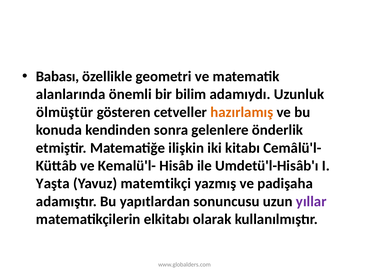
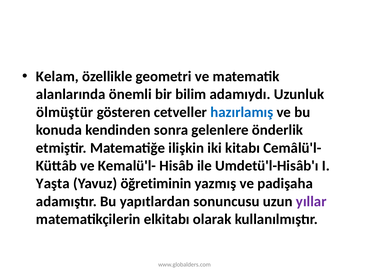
Babası: Babası -> Kelam
hazırlamış colour: orange -> blue
matemtikçi: matemtikçi -> öğretiminin
